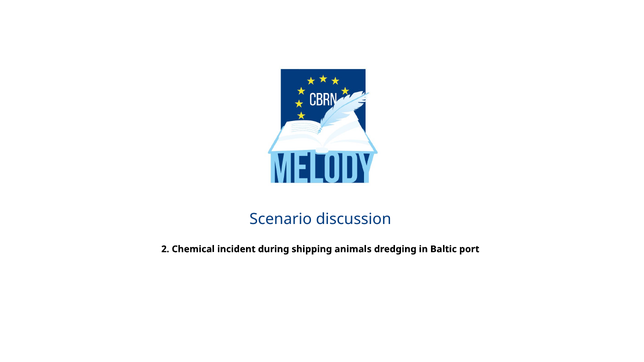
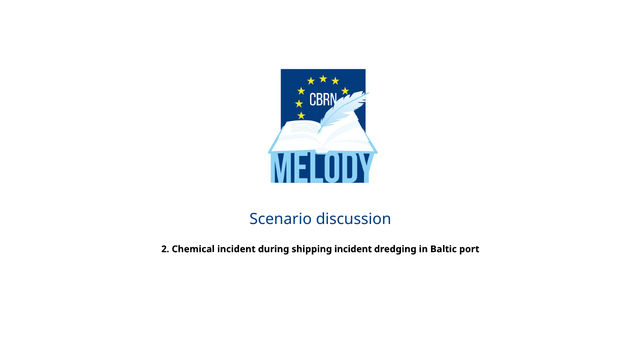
shipping animals: animals -> incident
